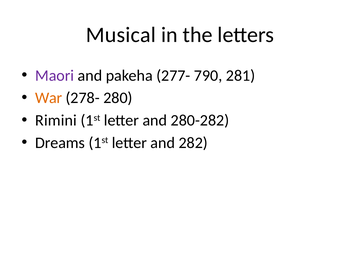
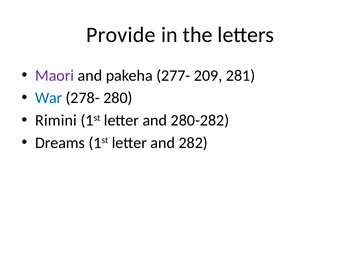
Musical: Musical -> Provide
790: 790 -> 209
War colour: orange -> blue
